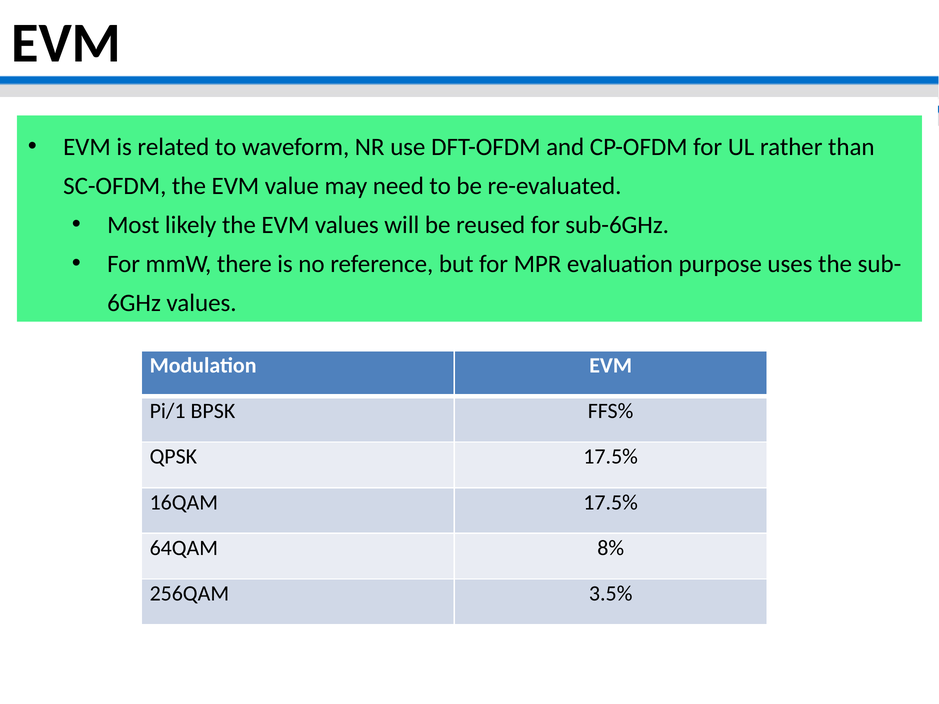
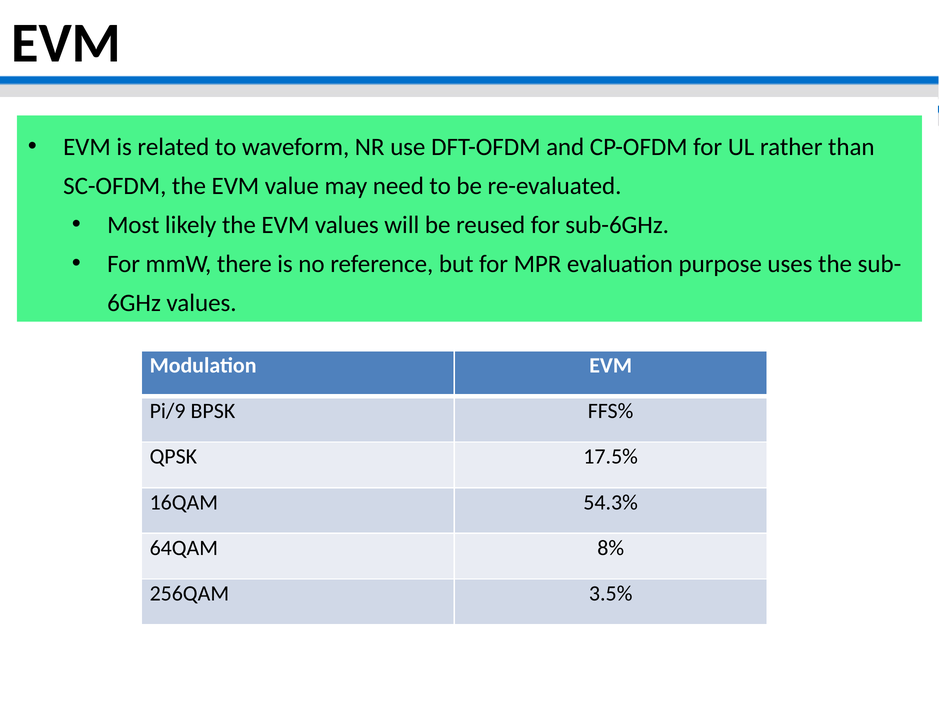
Pi/1: Pi/1 -> Pi/9
16QAM 17.5%: 17.5% -> 54.3%
